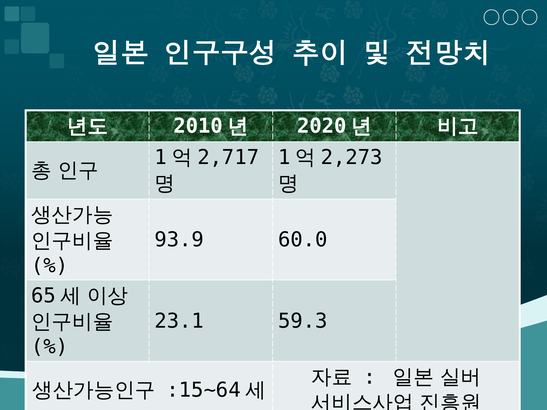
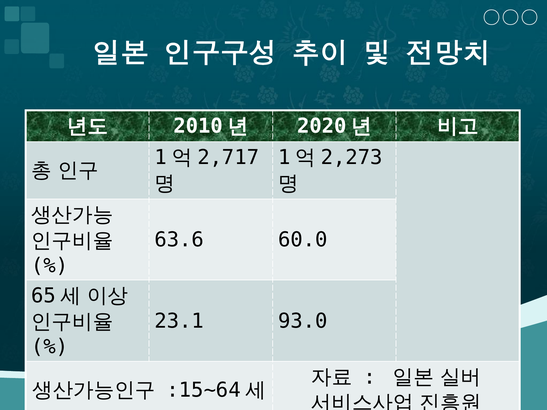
93.9: 93.9 -> 63.6
59.3: 59.3 -> 93.0
